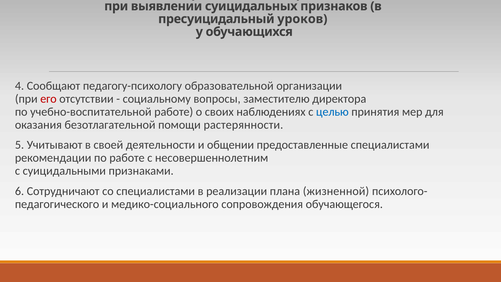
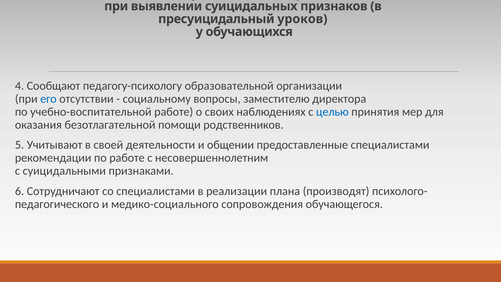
его colour: red -> blue
растерянности: растерянности -> родственников
жизненной: жизненной -> производят
